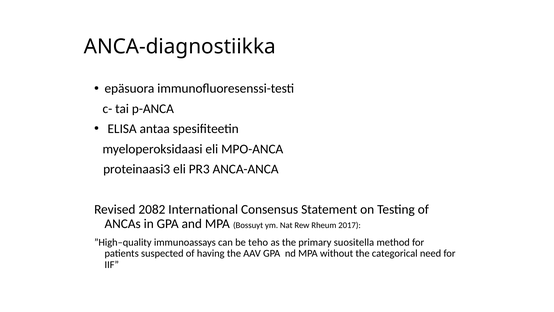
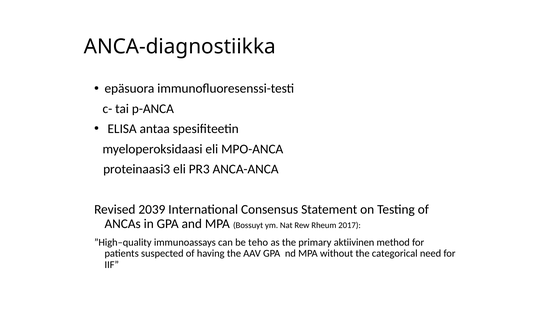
2082: 2082 -> 2039
suositella: suositella -> aktiivinen
